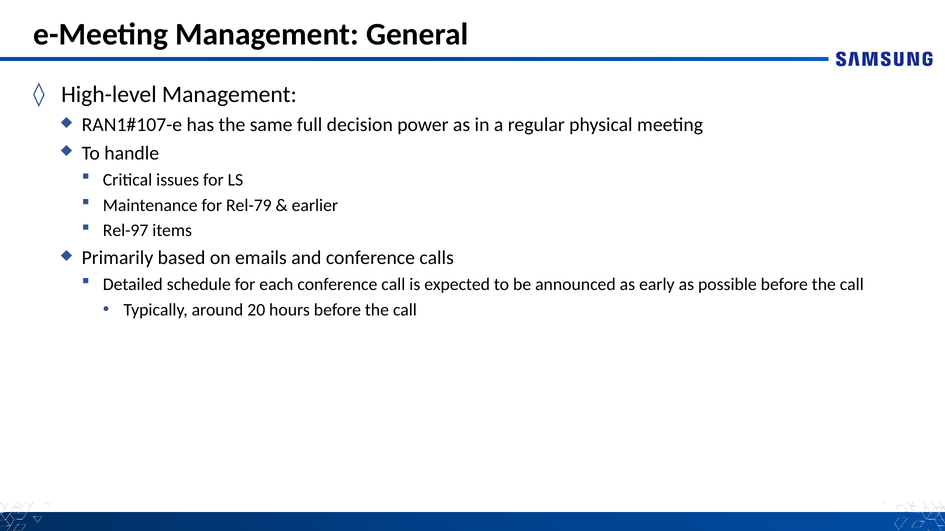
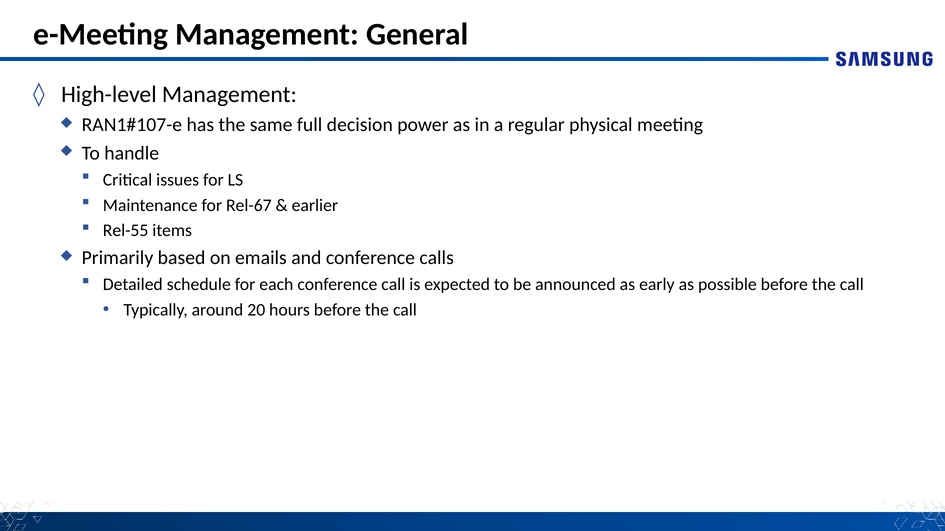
Rel-79: Rel-79 -> Rel-67
Rel-97: Rel-97 -> Rel-55
